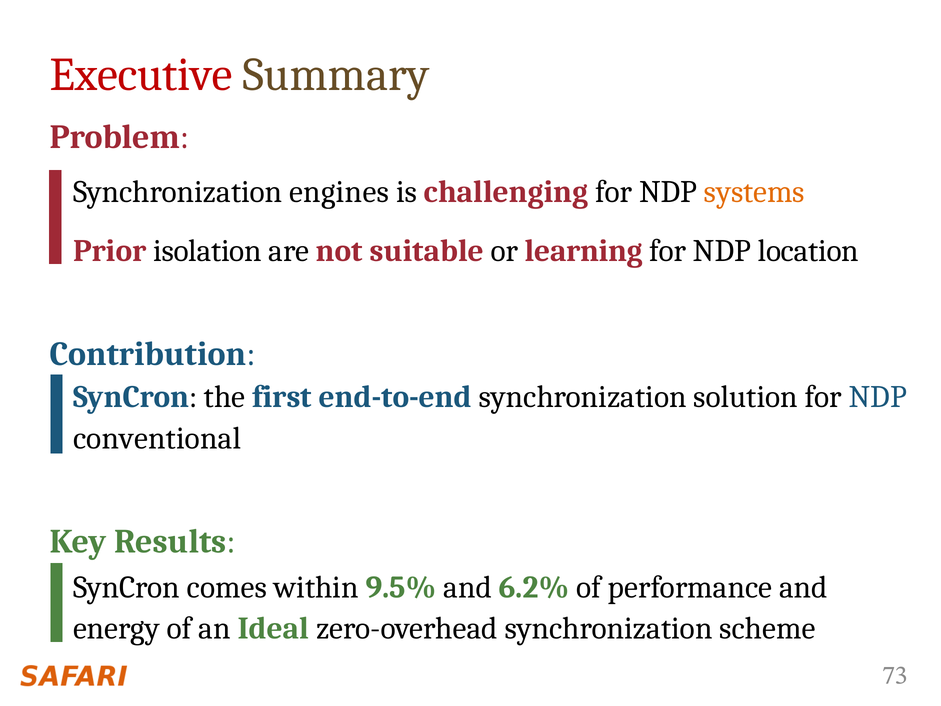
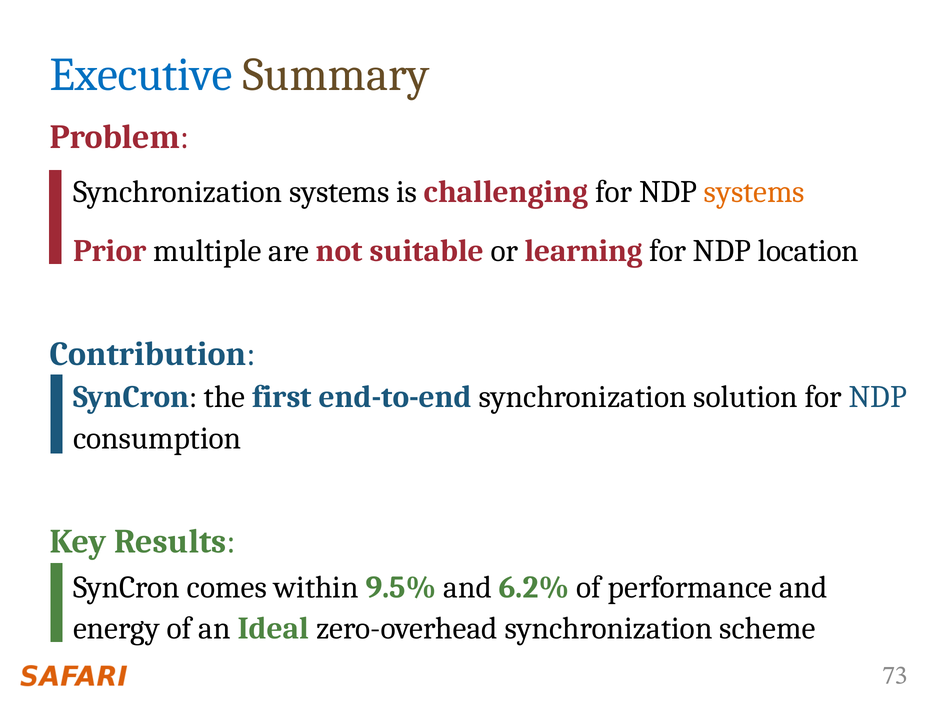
Executive colour: red -> blue
Synchronization engines: engines -> systems
isolation: isolation -> multiple
conventional: conventional -> consumption
